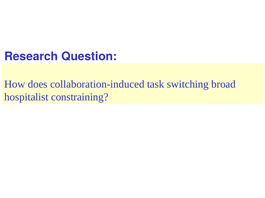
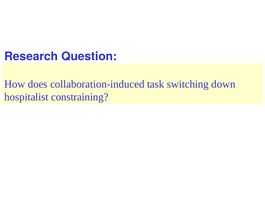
broad: broad -> down
